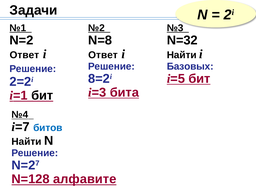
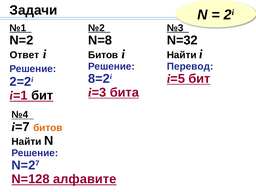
Ответ at (103, 55): Ответ -> Битов
Базовых: Базовых -> Перевод
битов at (48, 128) colour: blue -> orange
